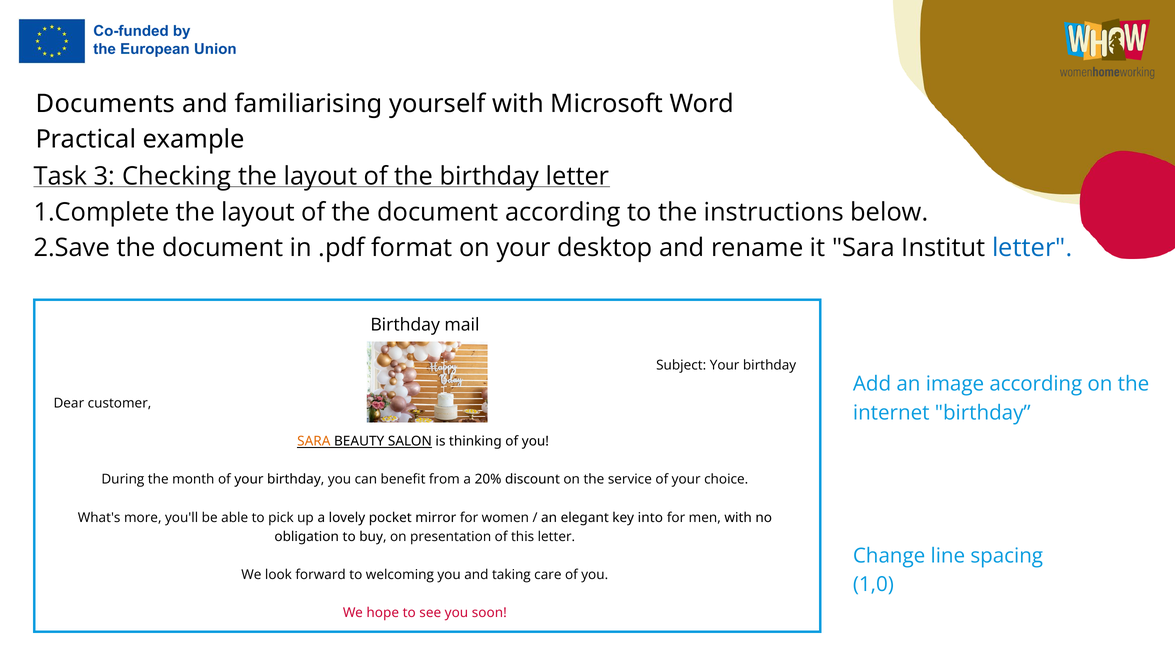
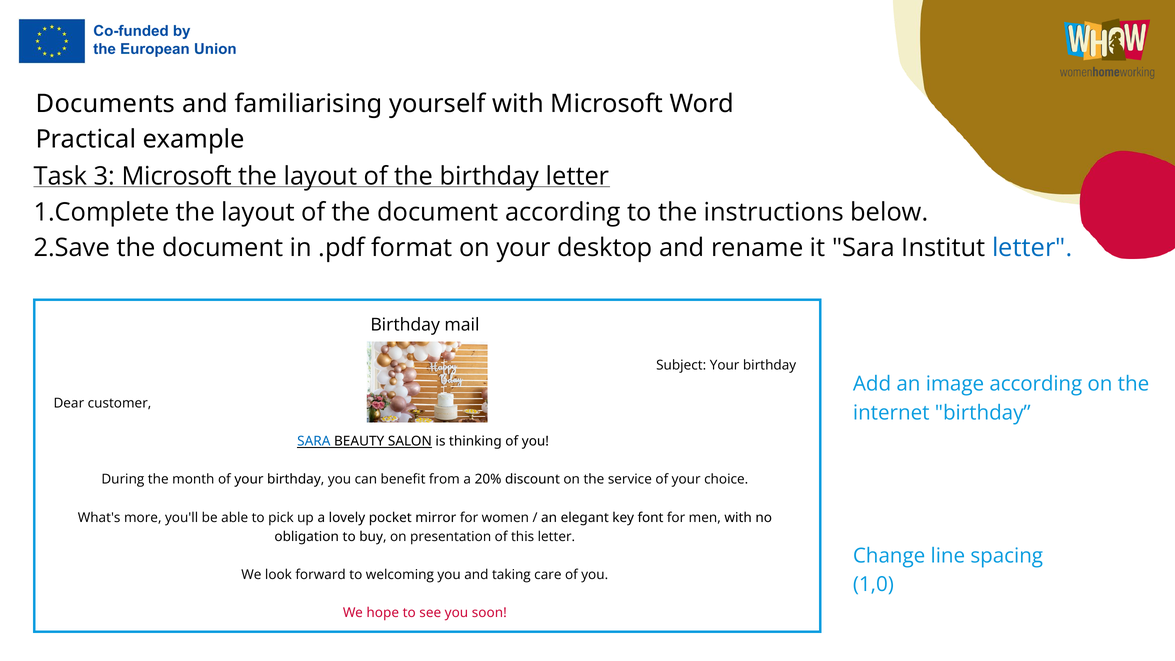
3 Checking: Checking -> Microsoft
SARA at (314, 441) colour: orange -> blue
into: into -> font
